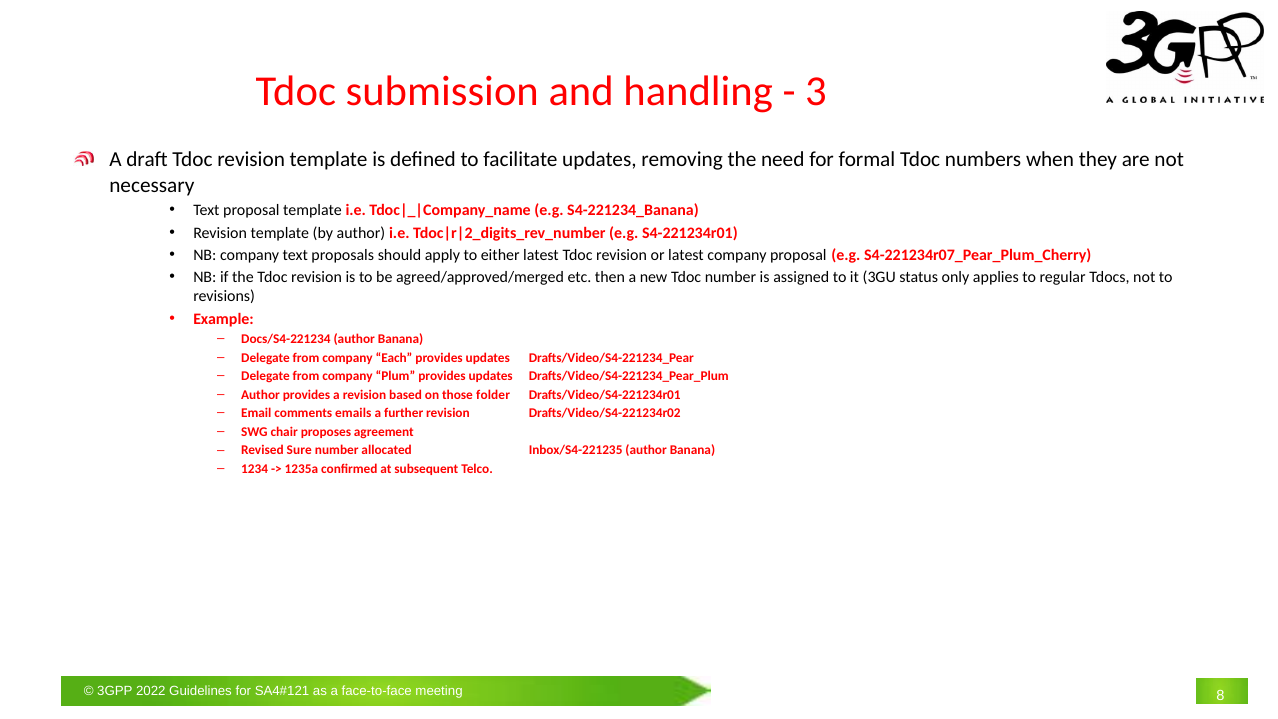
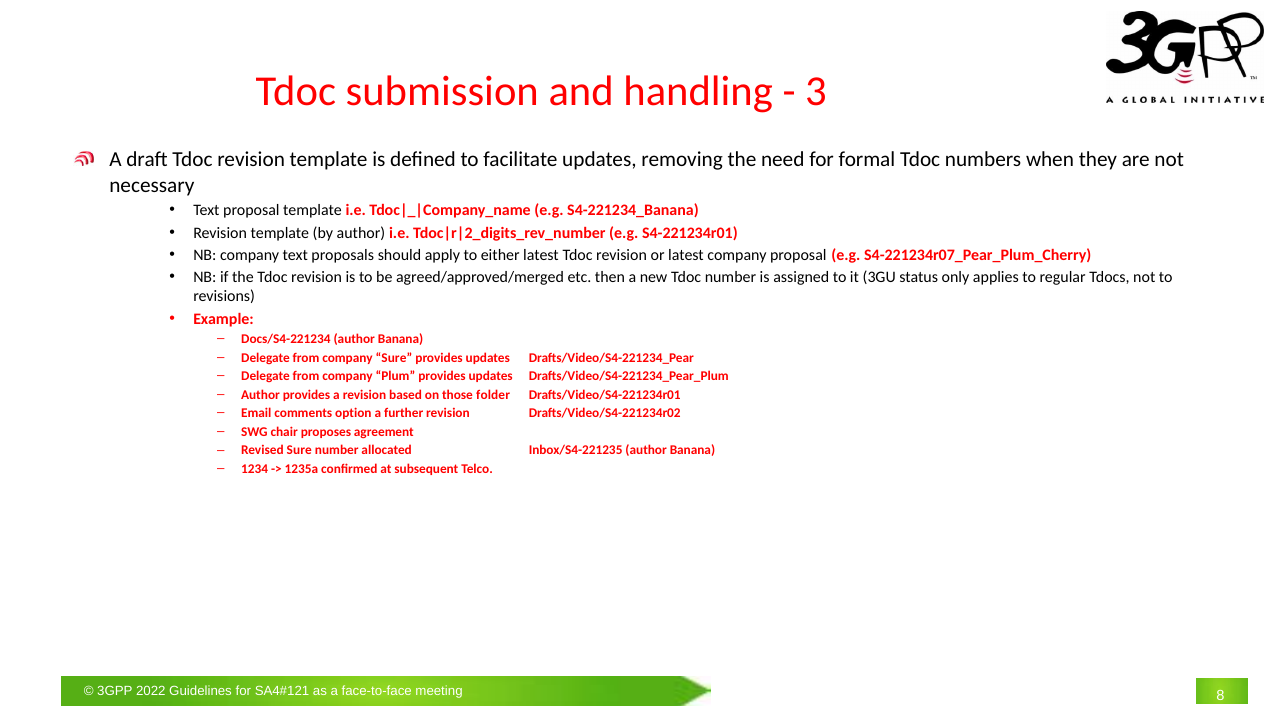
company Each: Each -> Sure
emails: emails -> option
